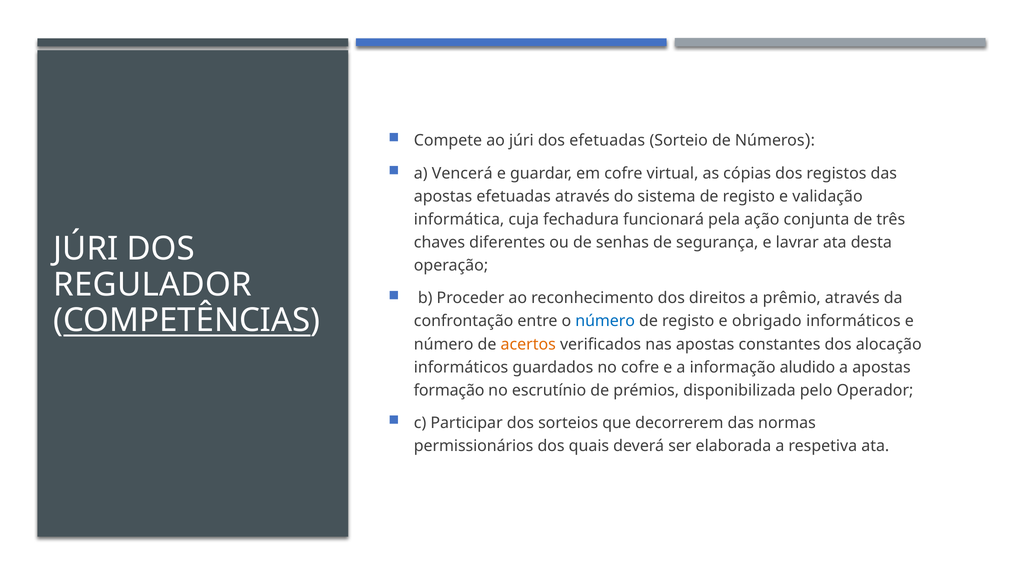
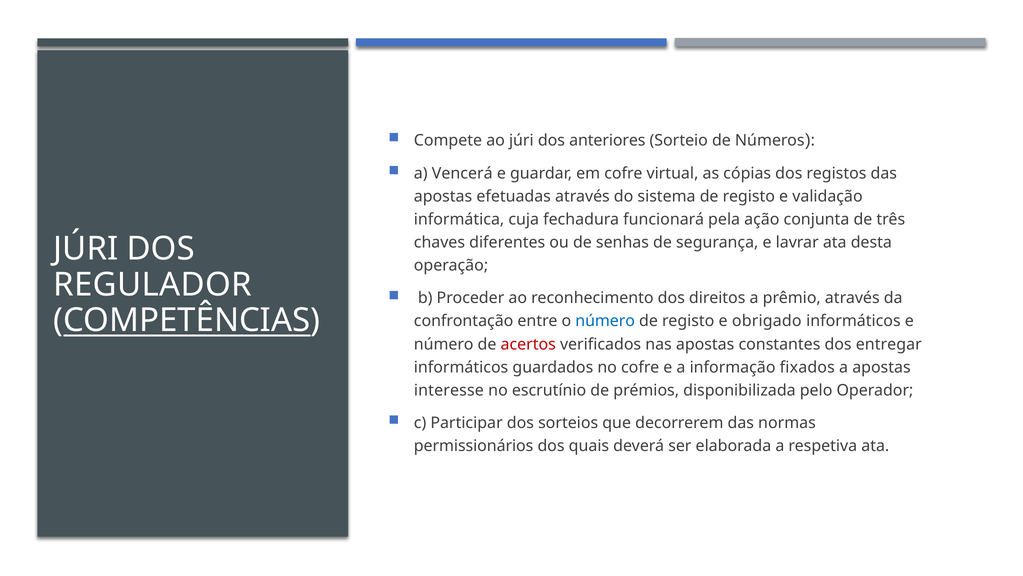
dos efetuadas: efetuadas -> anteriores
acertos colour: orange -> red
alocação: alocação -> entregar
aludido: aludido -> fixados
formação: formação -> interesse
